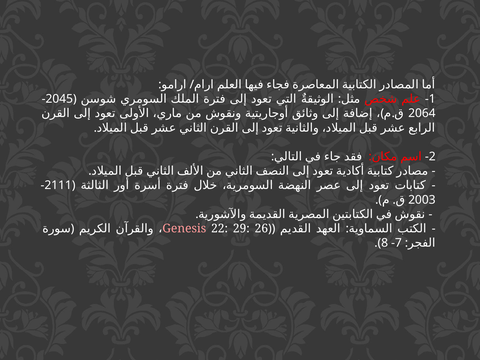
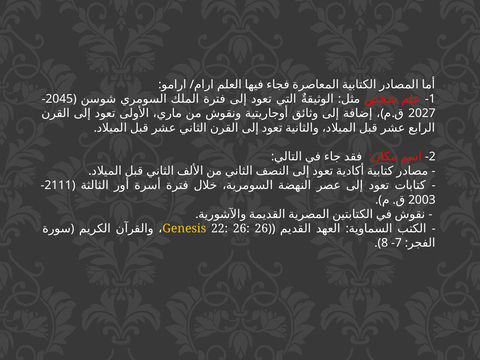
2064: 2064 -> 2027
Genesis colour: pink -> yellow
22 29: 29 -> 26
